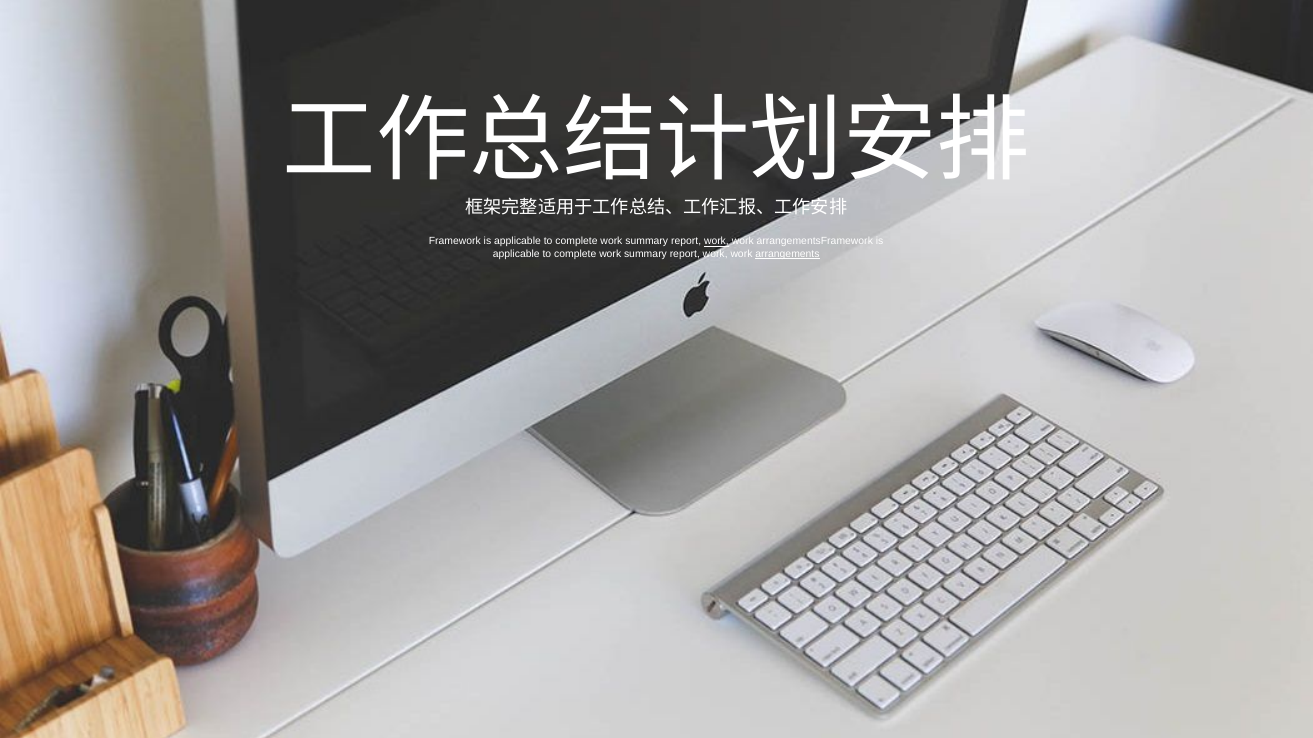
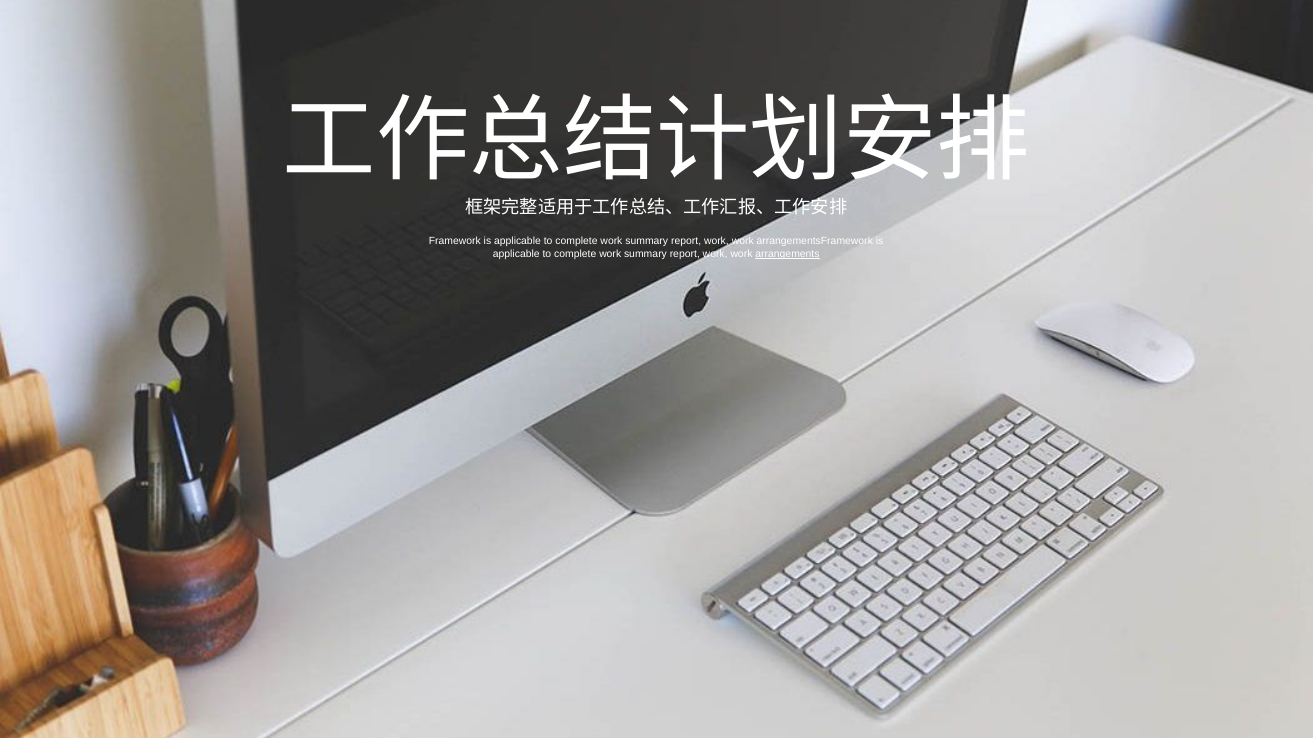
work at (716, 242) underline: present -> none
